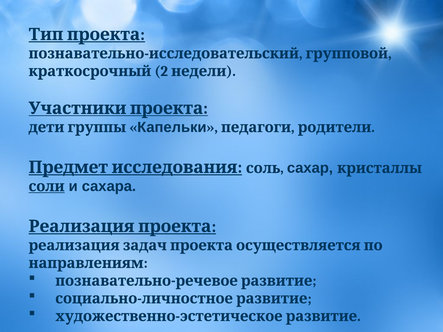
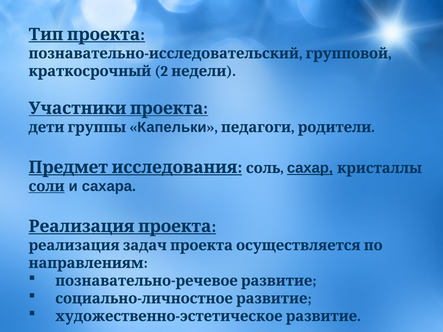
сахар underline: none -> present
